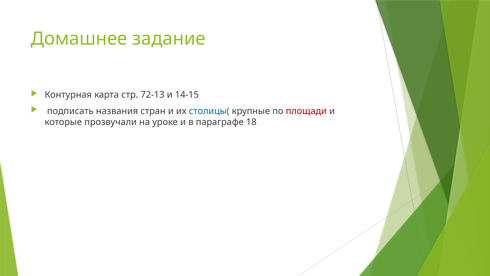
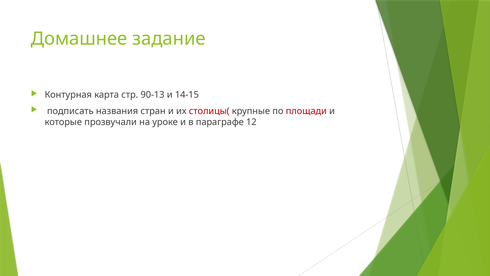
72-13: 72-13 -> 90-13
столицы( colour: blue -> red
18: 18 -> 12
